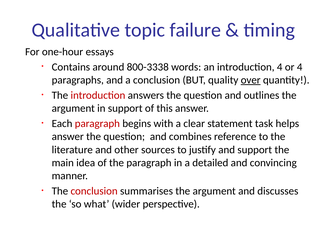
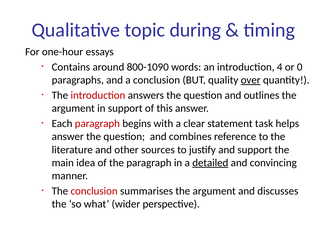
failure: failure -> during
800-3338: 800-3338 -> 800-1090
or 4: 4 -> 0
detailed underline: none -> present
